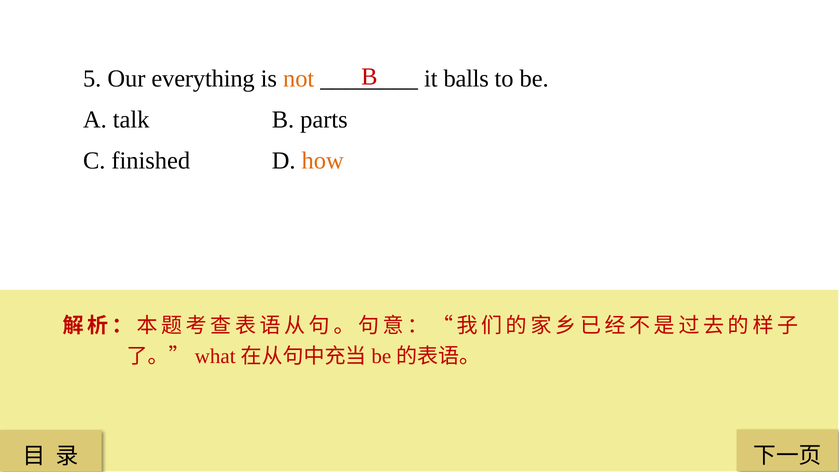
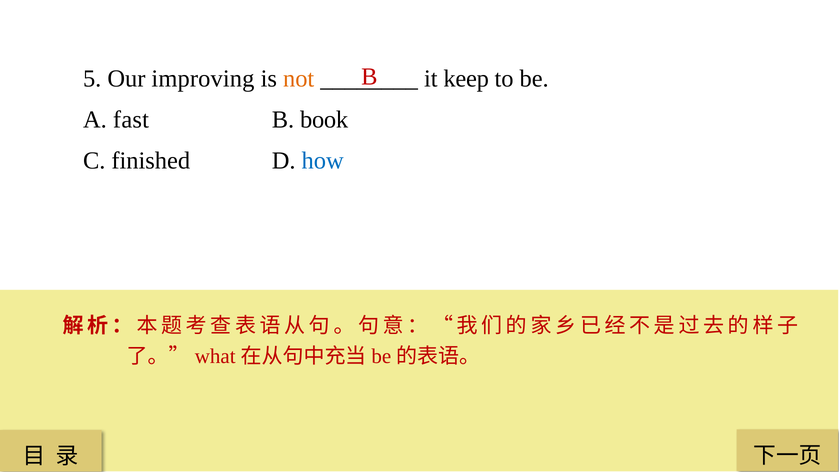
everything: everything -> improving
balls: balls -> keep
talk: talk -> fast
parts: parts -> book
how colour: orange -> blue
